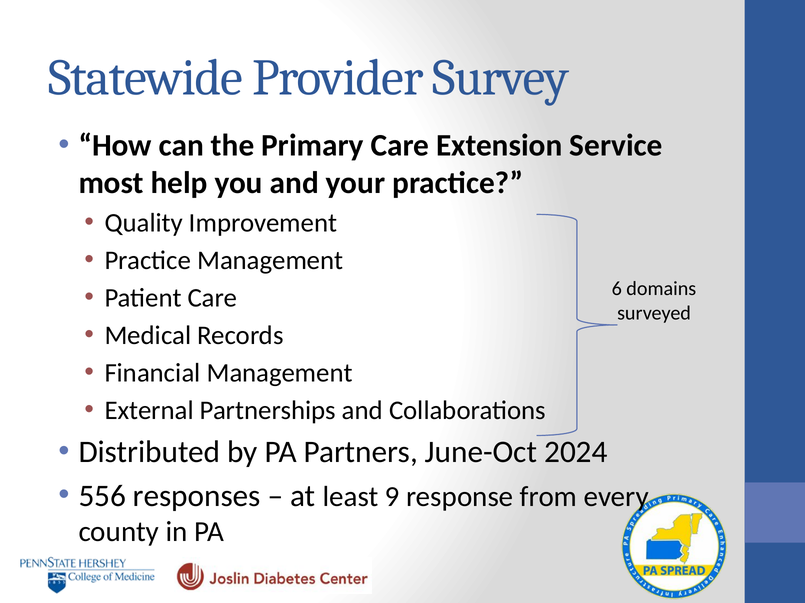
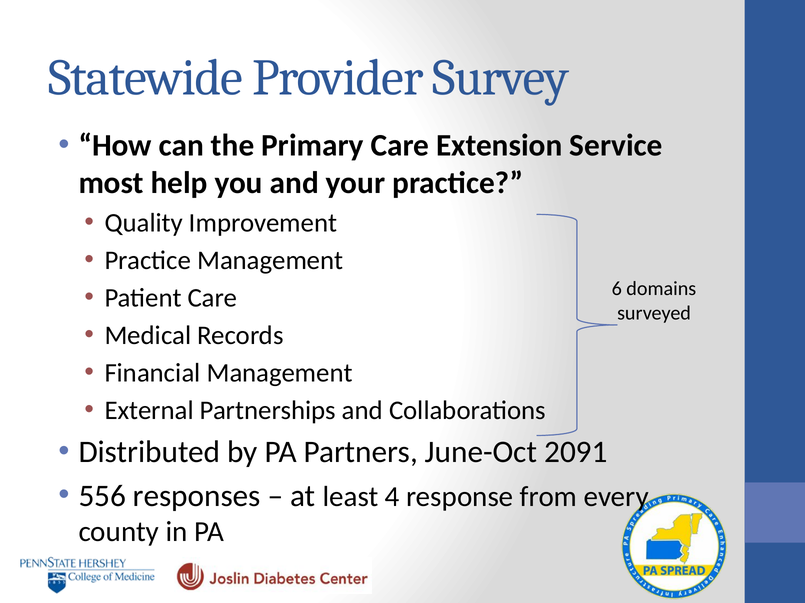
2024: 2024 -> 2091
9: 9 -> 4
